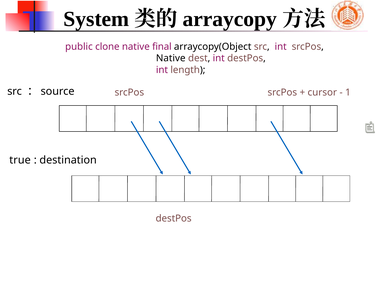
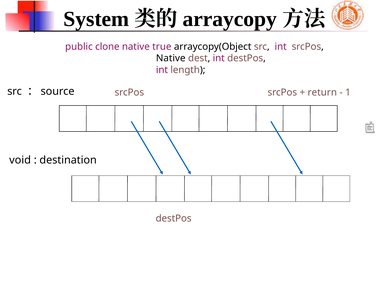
final: final -> true
cursor: cursor -> return
true: true -> void
